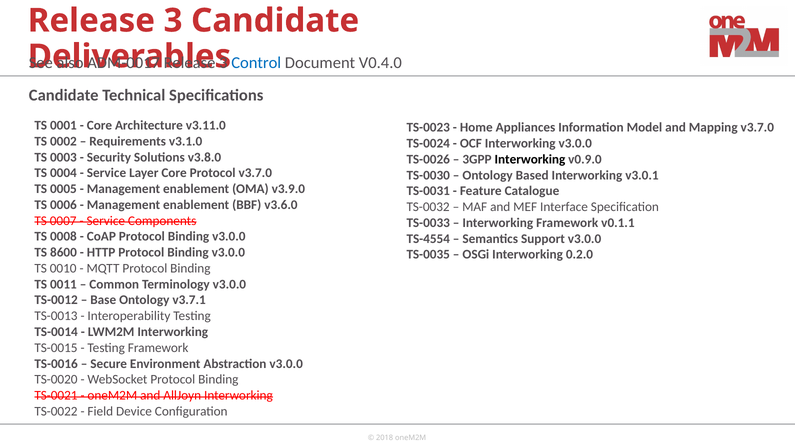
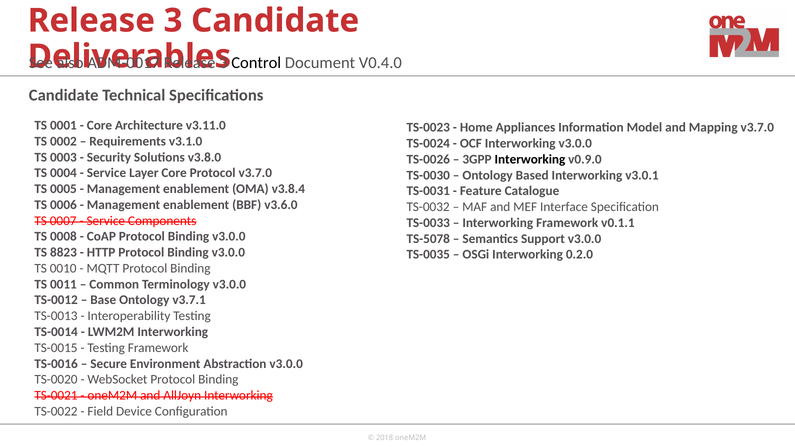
Control colour: blue -> black
v3.9.0: v3.9.0 -> v3.8.4
TS-4554: TS-4554 -> TS-5078
8600: 8600 -> 8823
